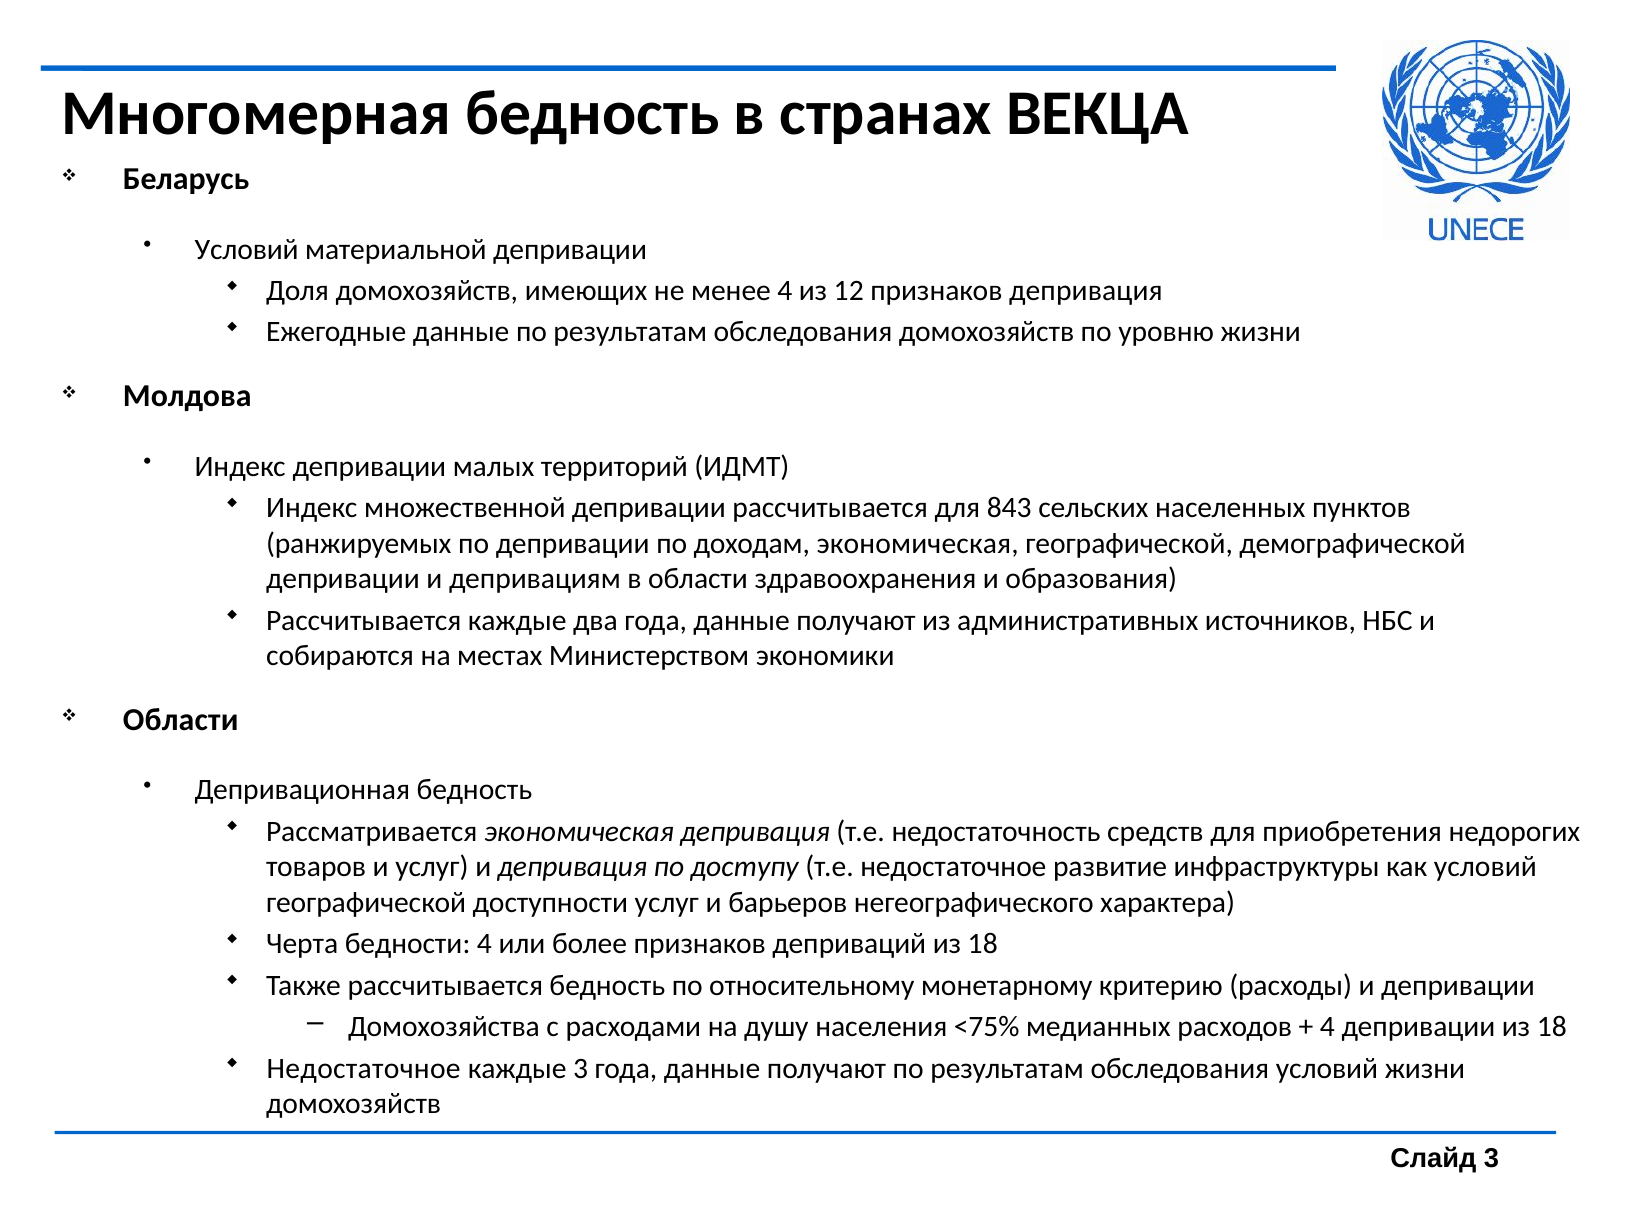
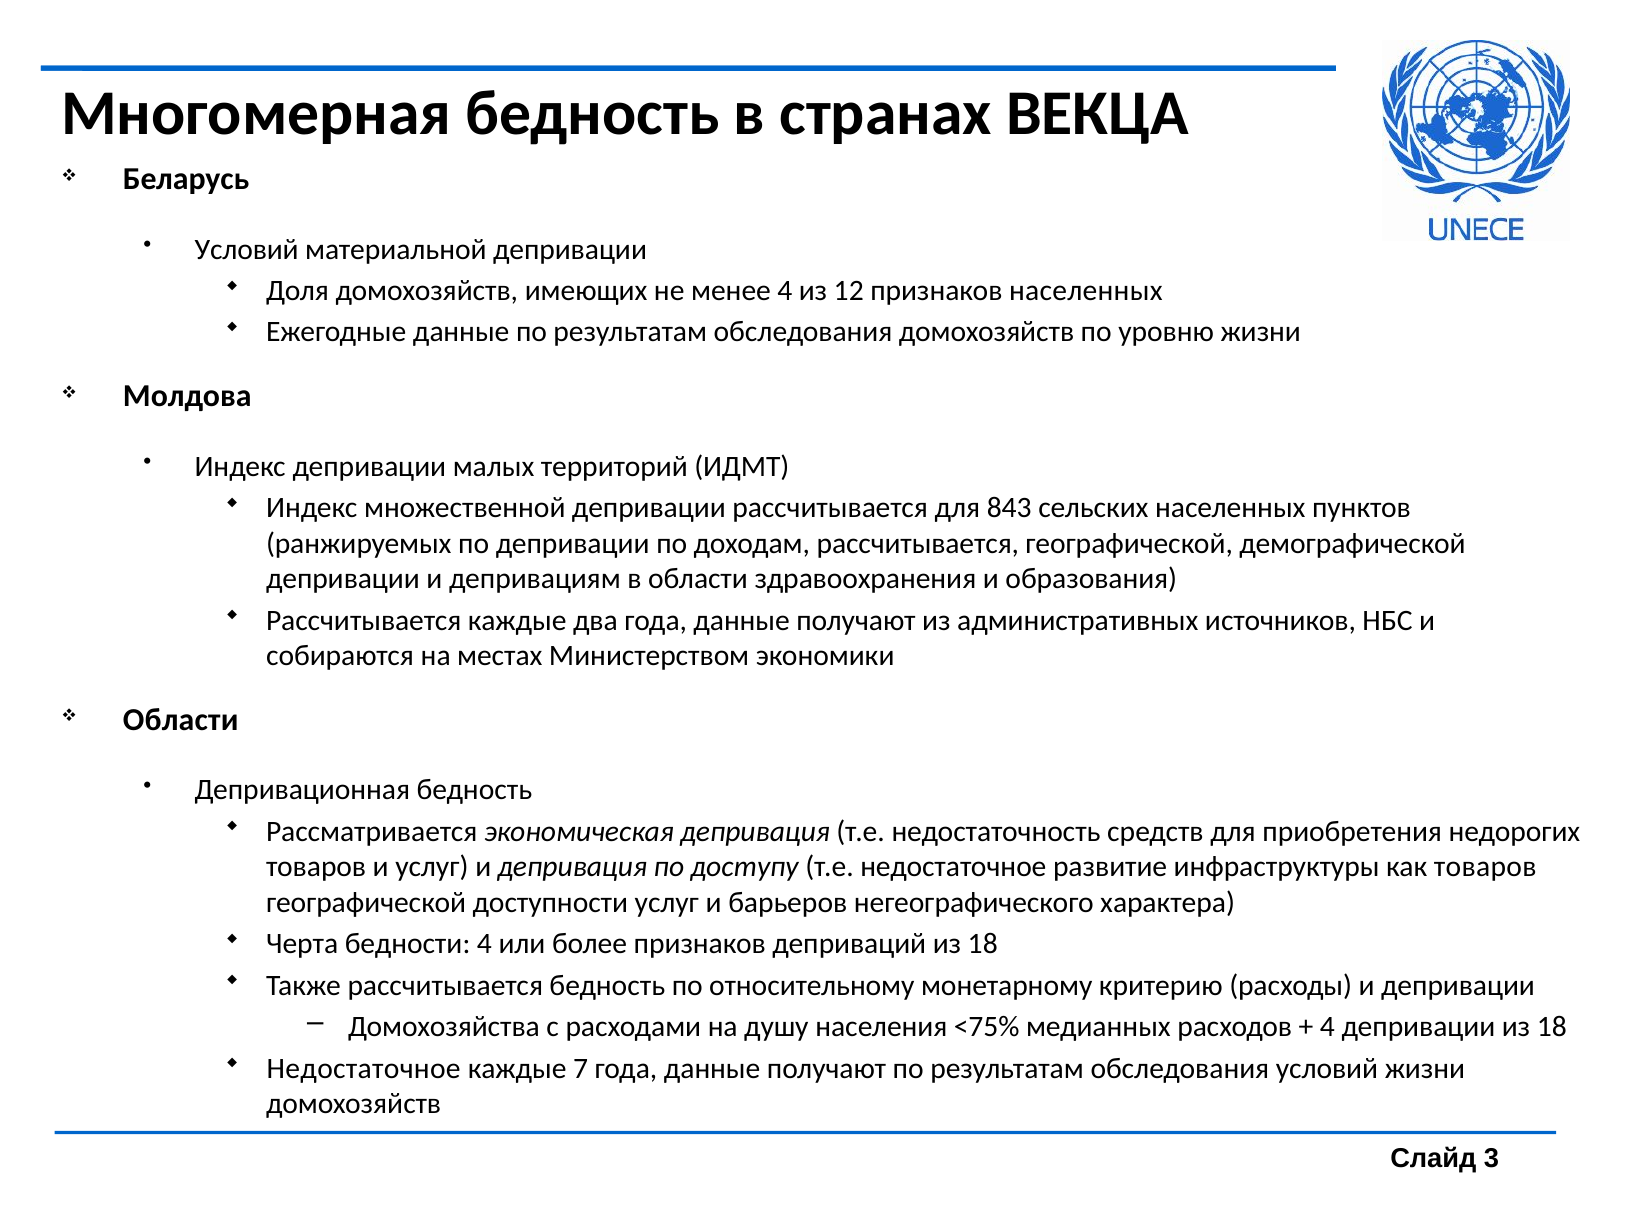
признаков депривация: депривация -> населенных
доходам экономическая: экономическая -> рассчитывается
как условий: условий -> товаров
каждые 3: 3 -> 7
